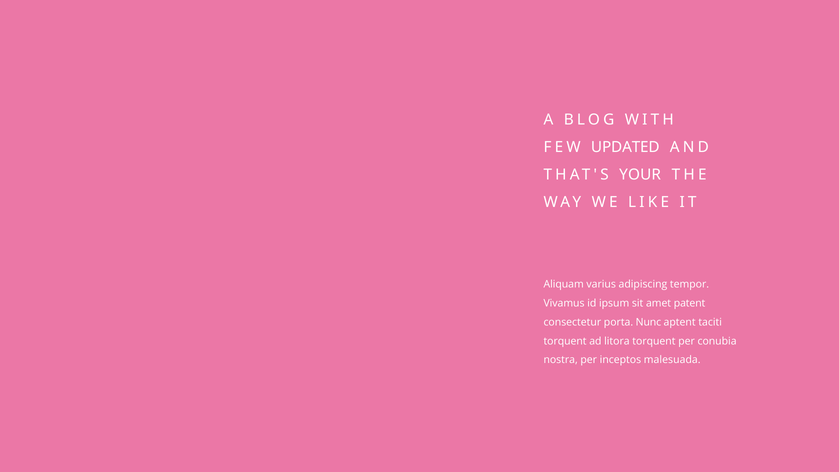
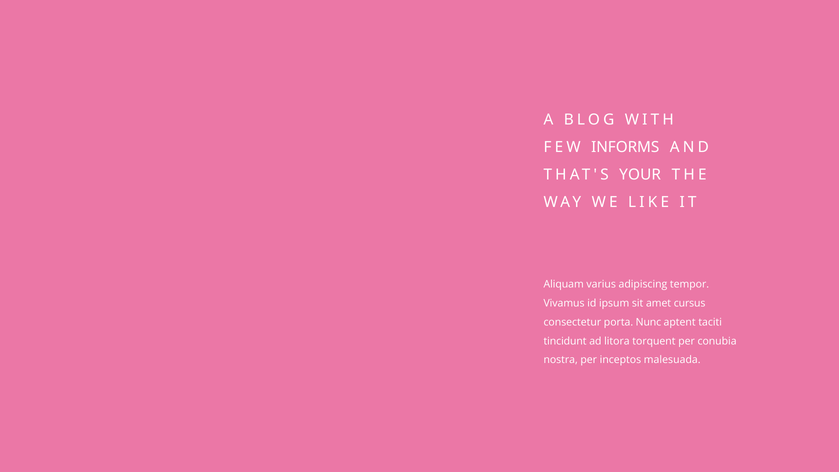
UPDATED: UPDATED -> INFORMS
patent: patent -> cursus
torquent at (565, 341): torquent -> tincidunt
